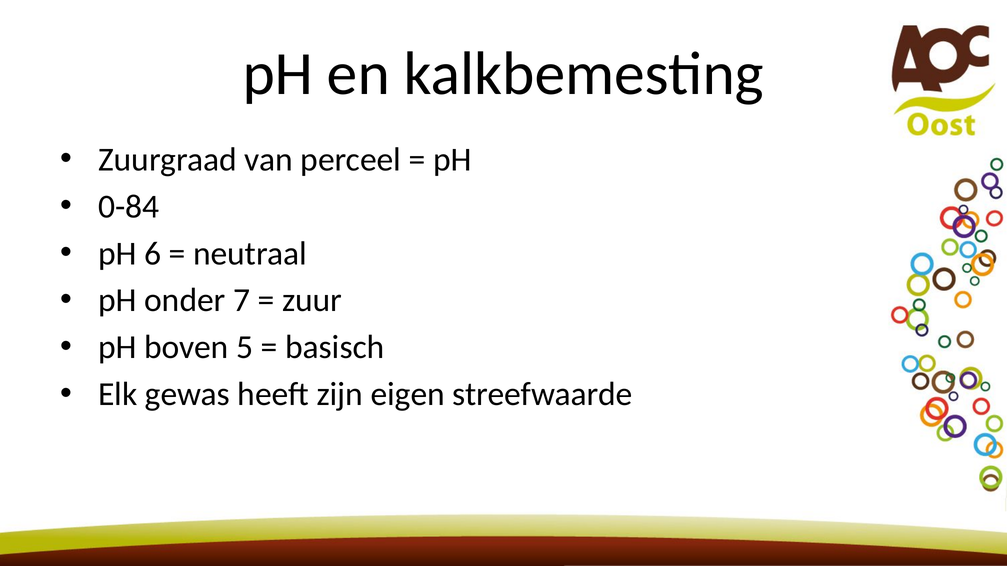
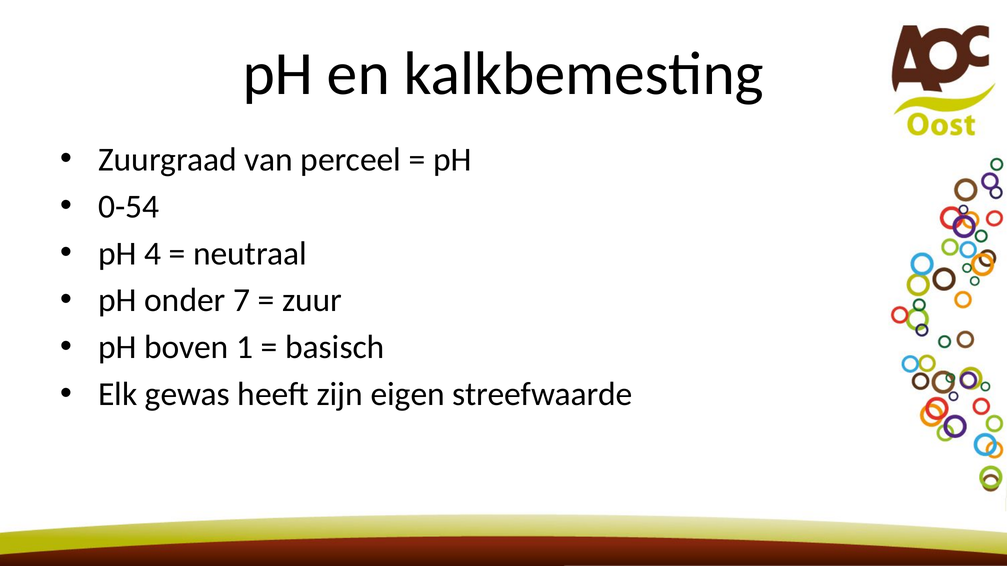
0-84: 0-84 -> 0-54
6: 6 -> 4
5: 5 -> 1
